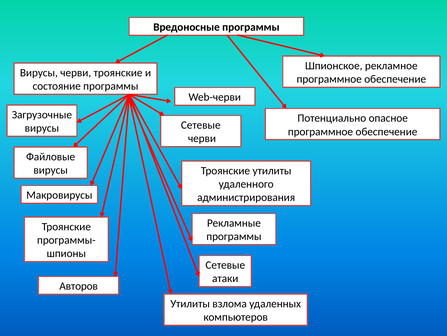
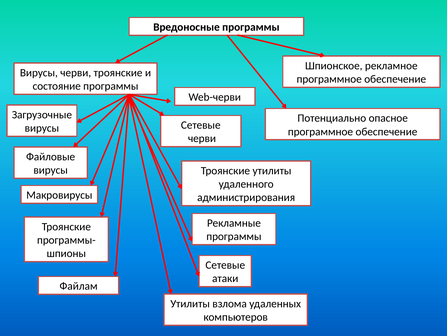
Авторов: Авторов -> Файлам
